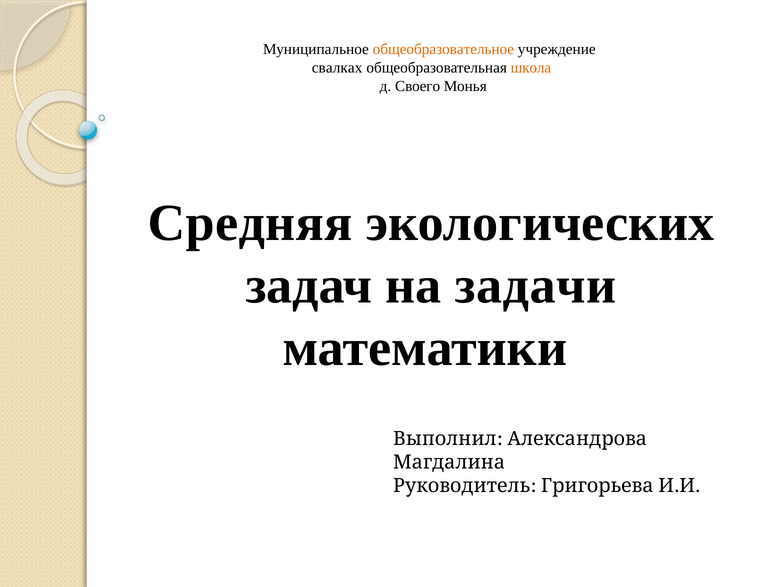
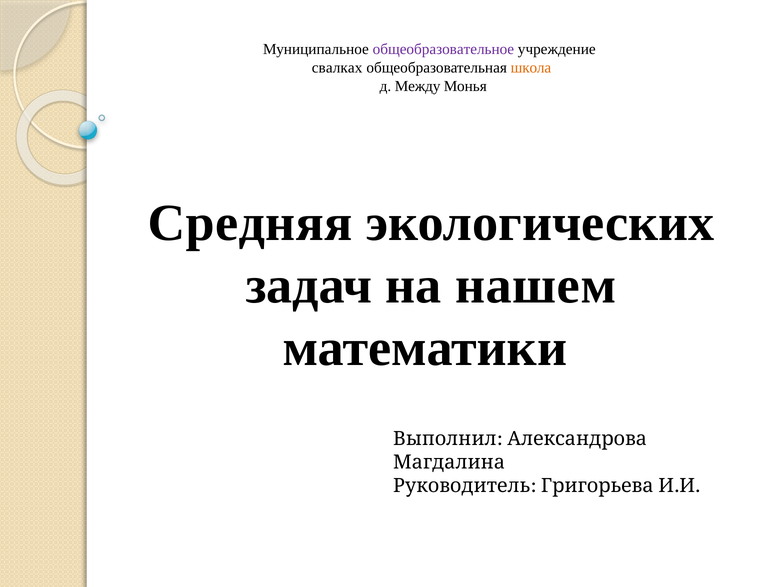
общеобразовательное colour: orange -> purple
Своего: Своего -> Между
задачи: задачи -> нашем
